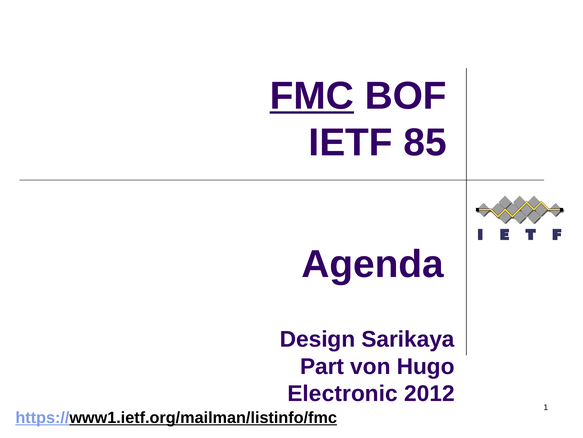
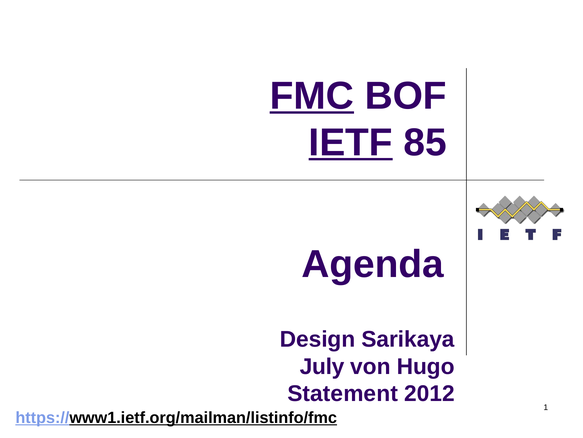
IETF underline: none -> present
Part: Part -> July
Electronic: Electronic -> Statement
